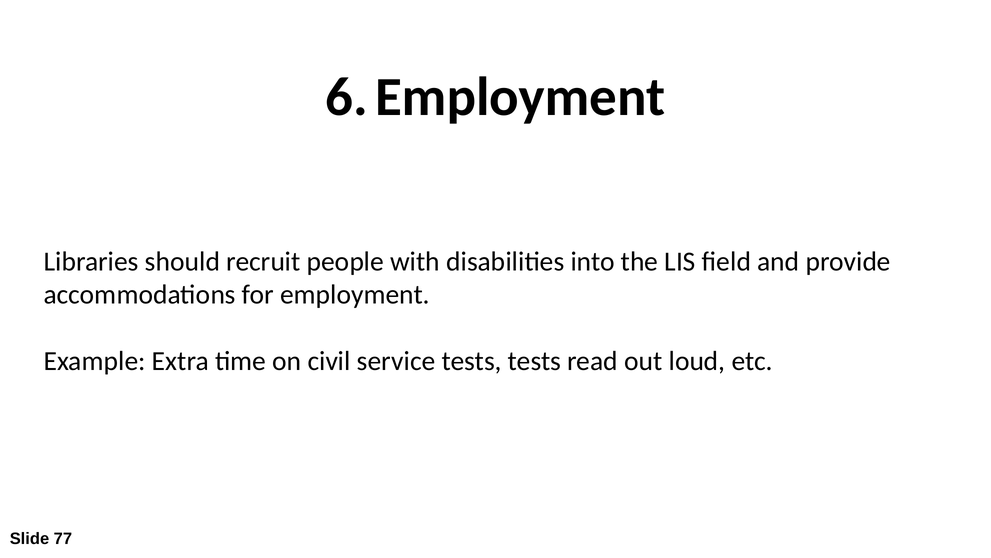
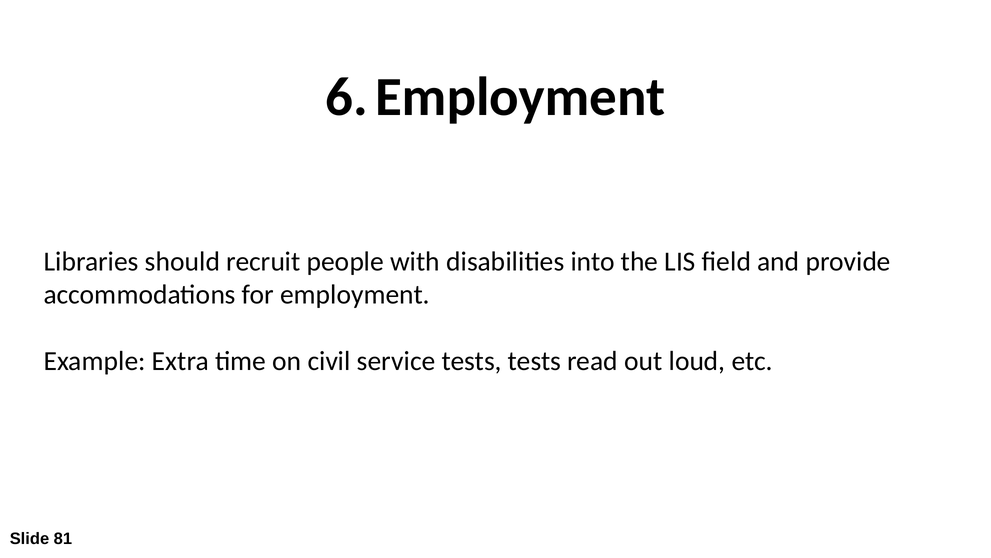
77: 77 -> 81
